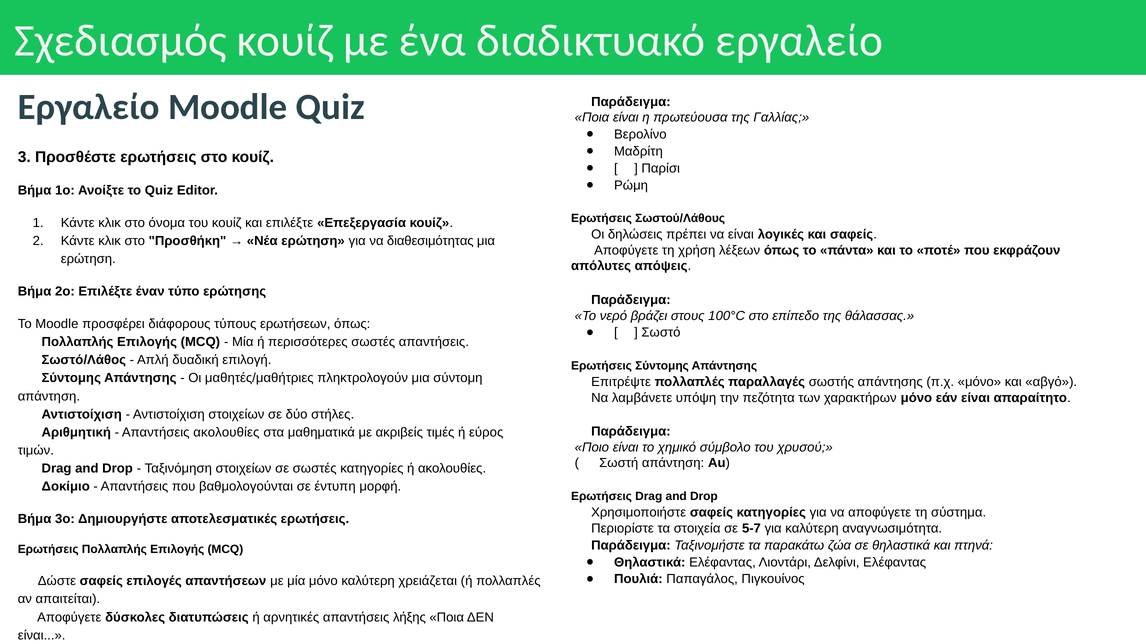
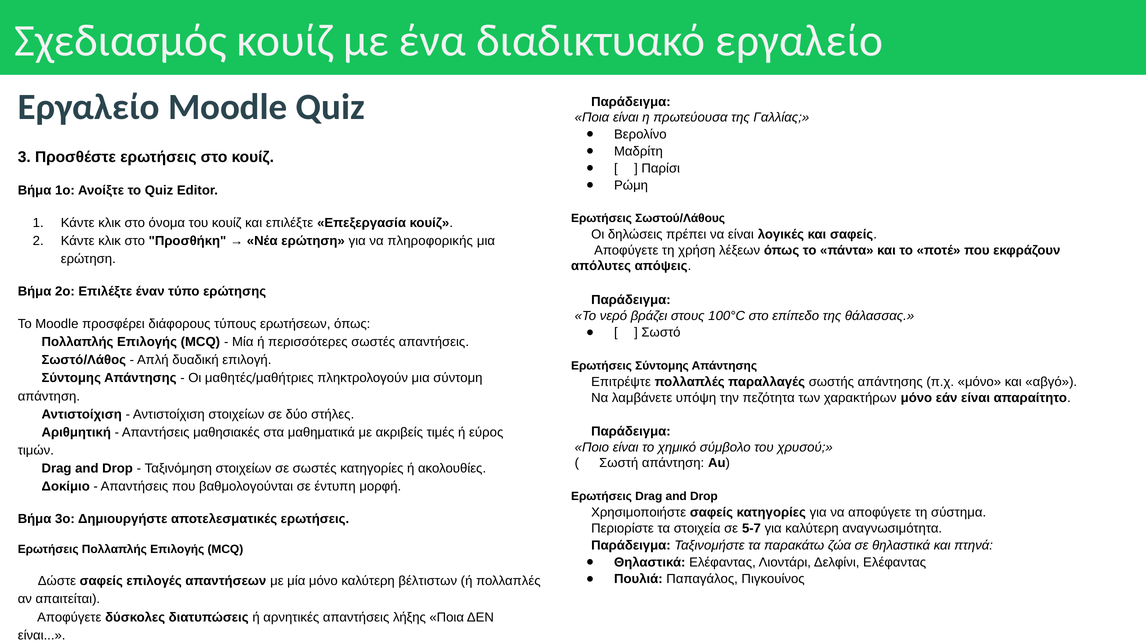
διαθεσιμότητας: διαθεσιμότητας -> πληροφορικής
Απαντήσεις ακολουθίες: ακολουθίες -> μαθησιακές
χρειάζεται: χρειάζεται -> βέλτιστων
